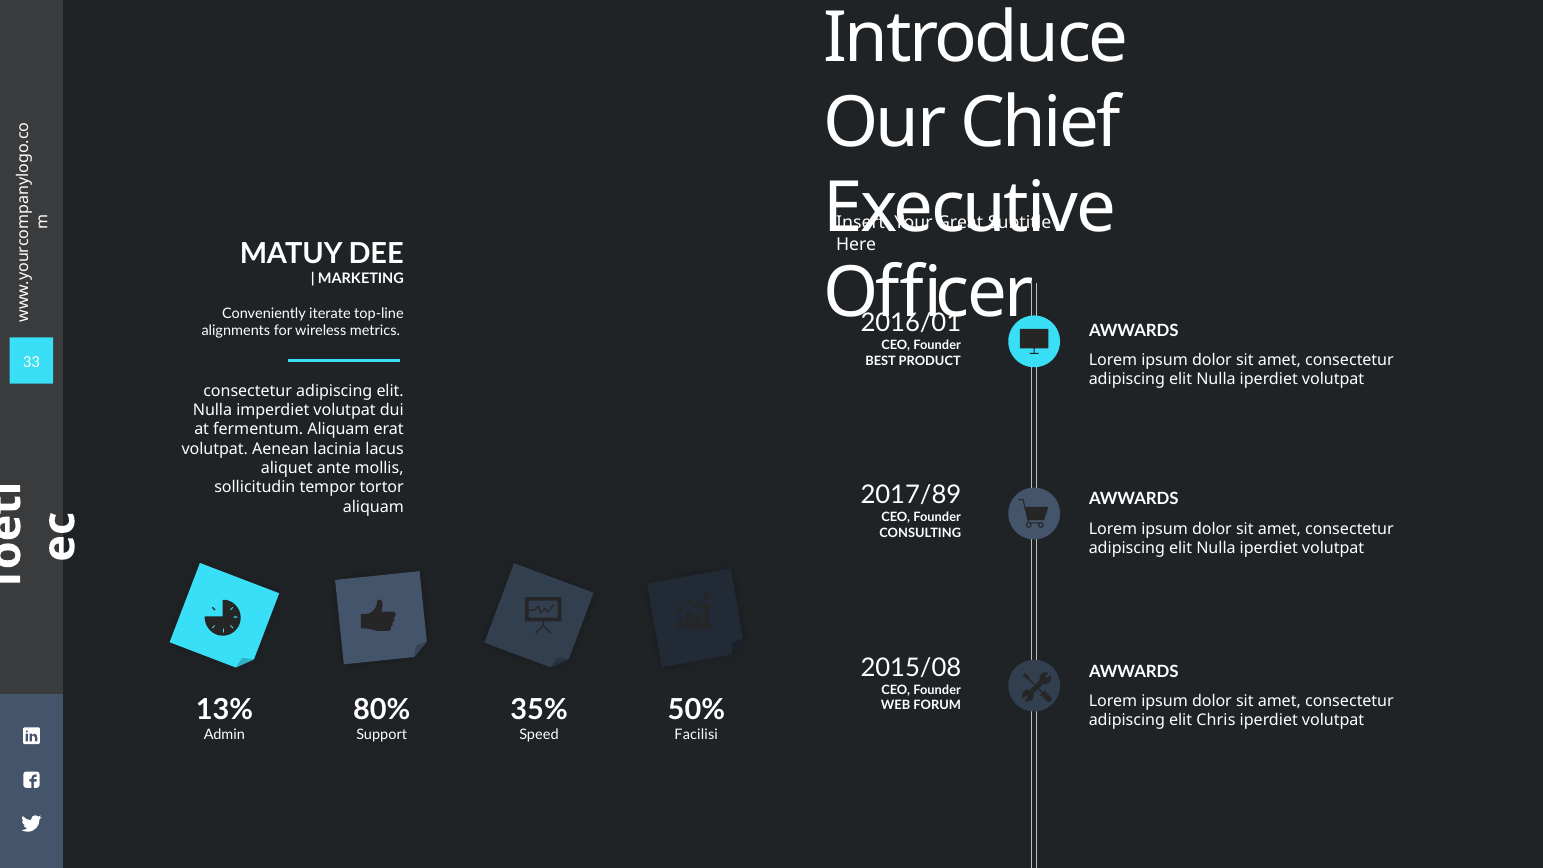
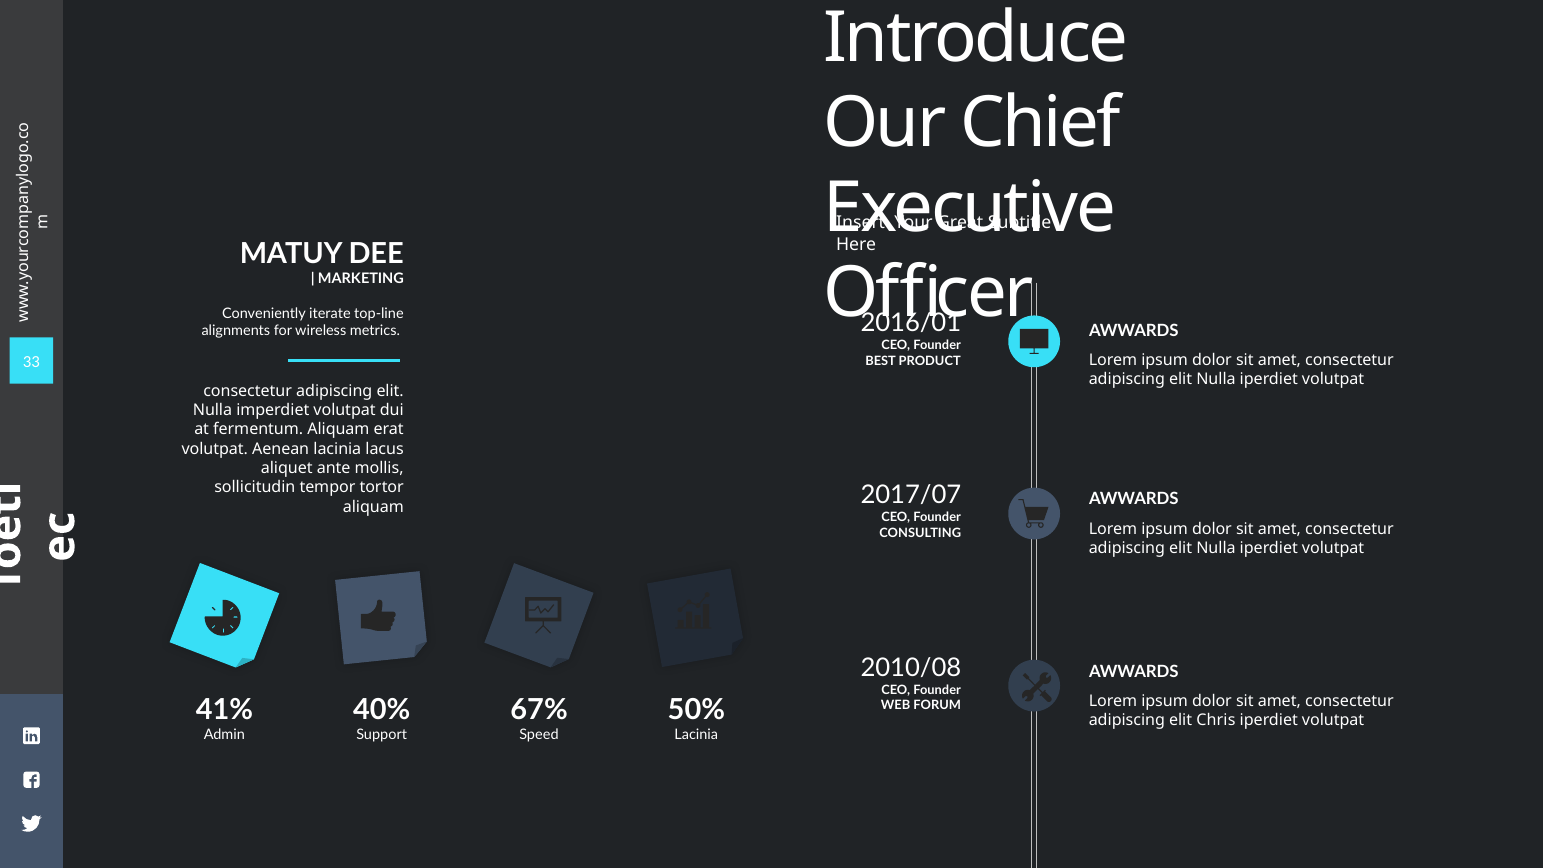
2017/89: 2017/89 -> 2017/07
2015/08: 2015/08 -> 2010/08
13%: 13% -> 41%
80%: 80% -> 40%
35%: 35% -> 67%
Facilisi at (696, 735): Facilisi -> Lacinia
